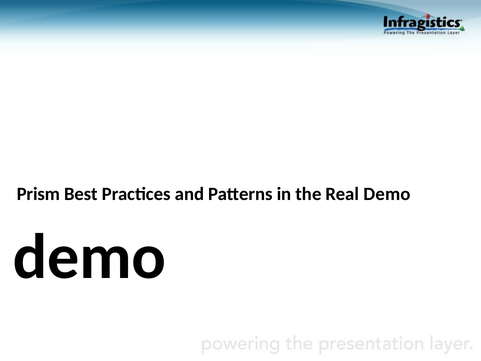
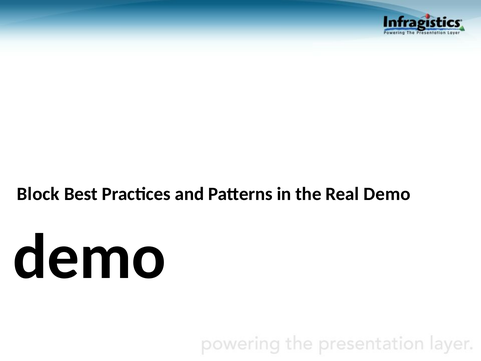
Prism: Prism -> Block
